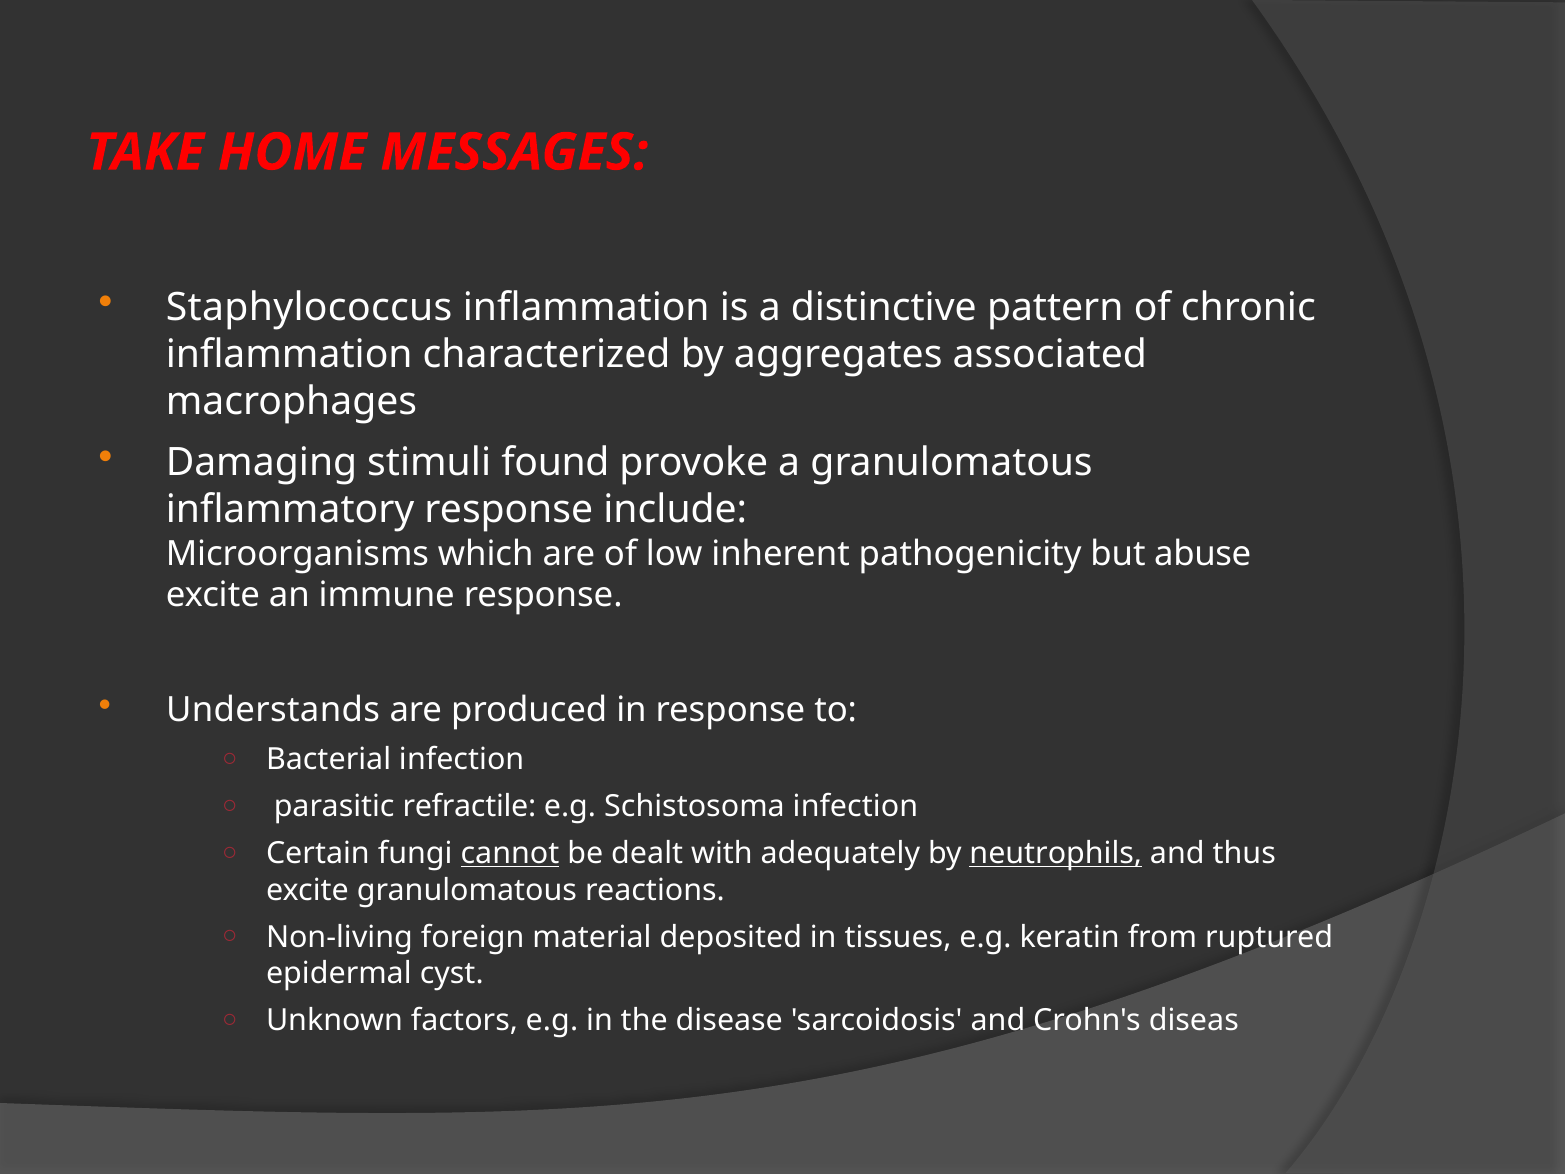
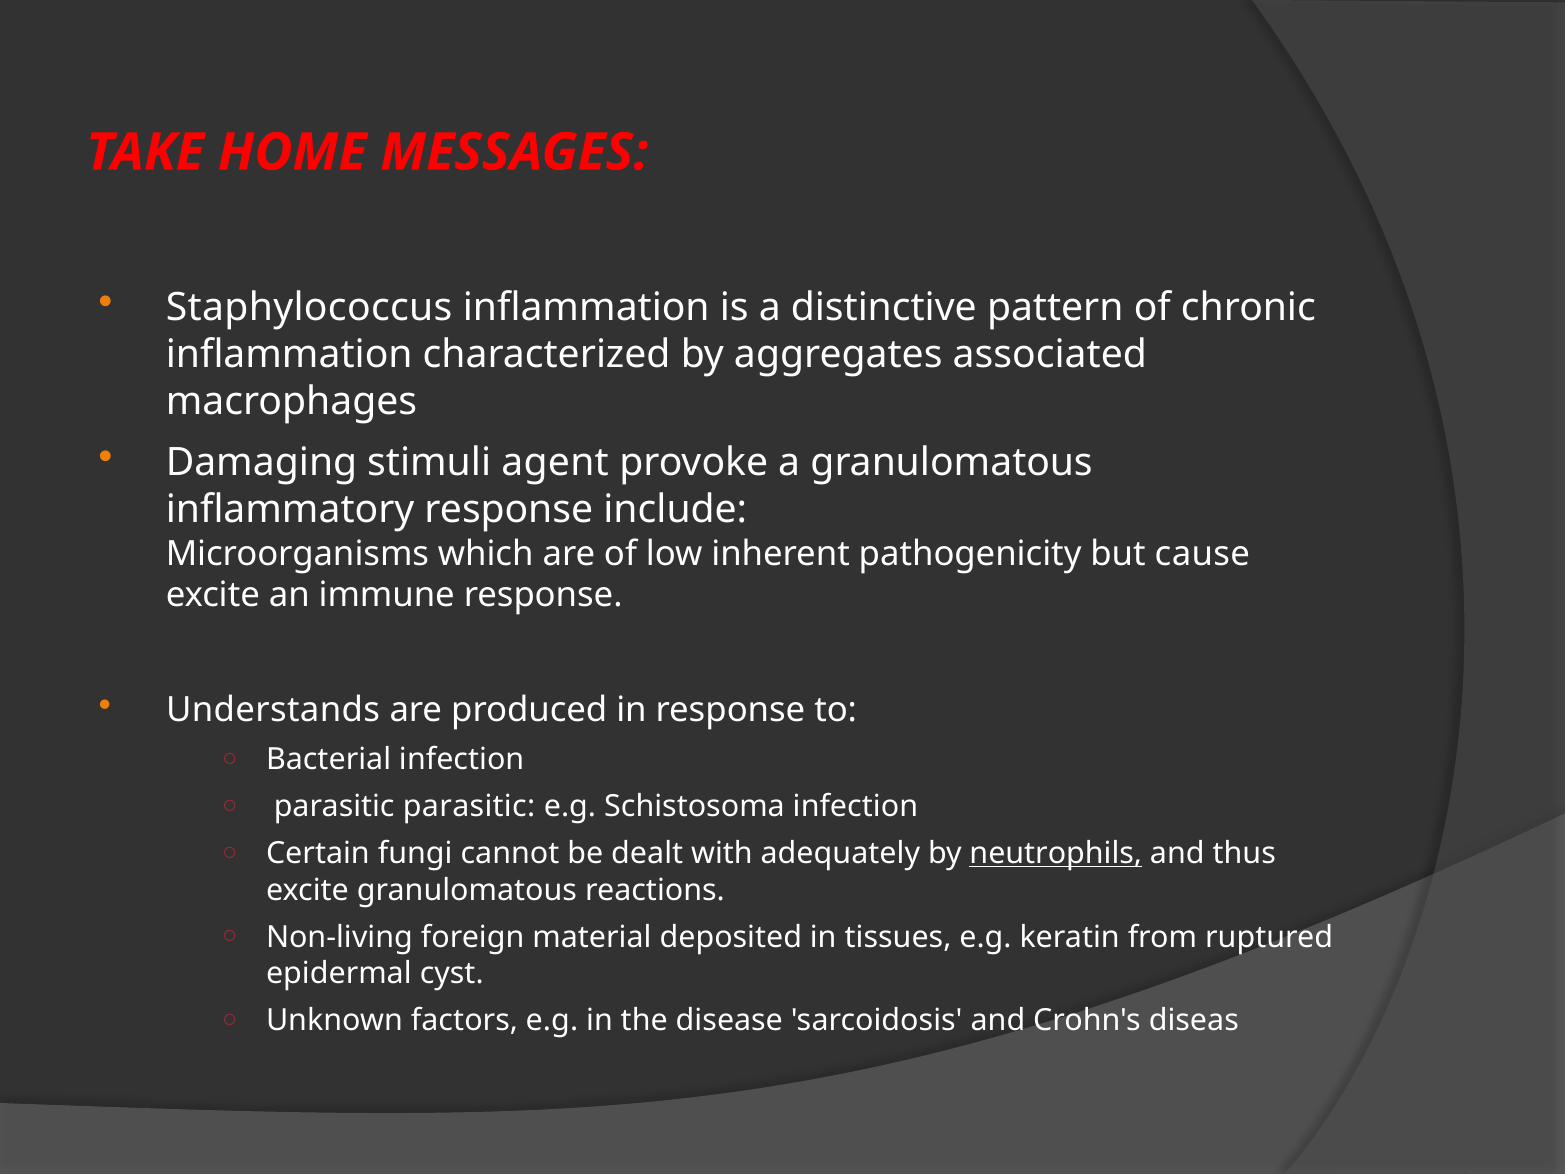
found: found -> agent
abuse: abuse -> cause
parasitic refractile: refractile -> parasitic
cannot underline: present -> none
